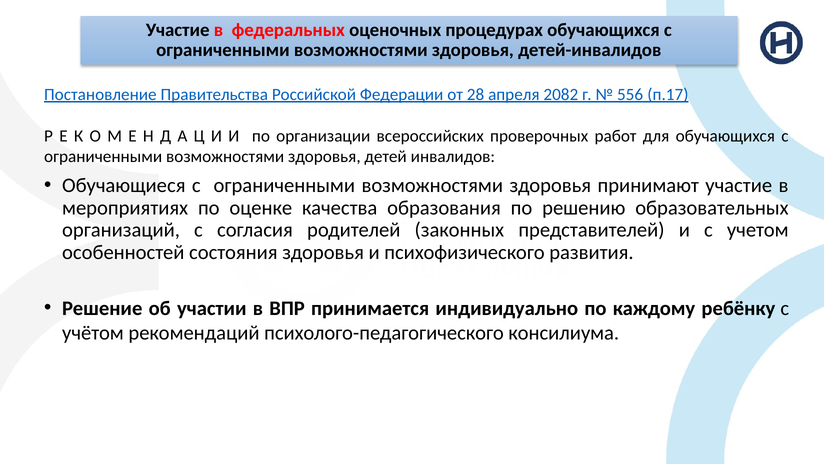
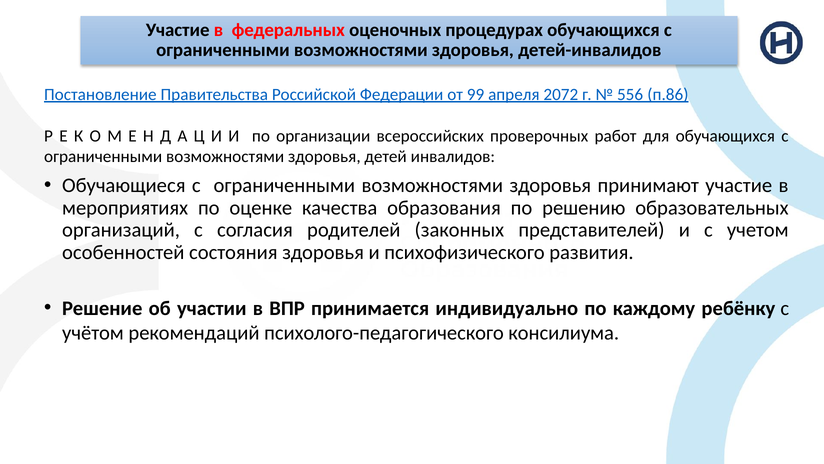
28: 28 -> 99
2082: 2082 -> 2072
п.17: п.17 -> п.86
